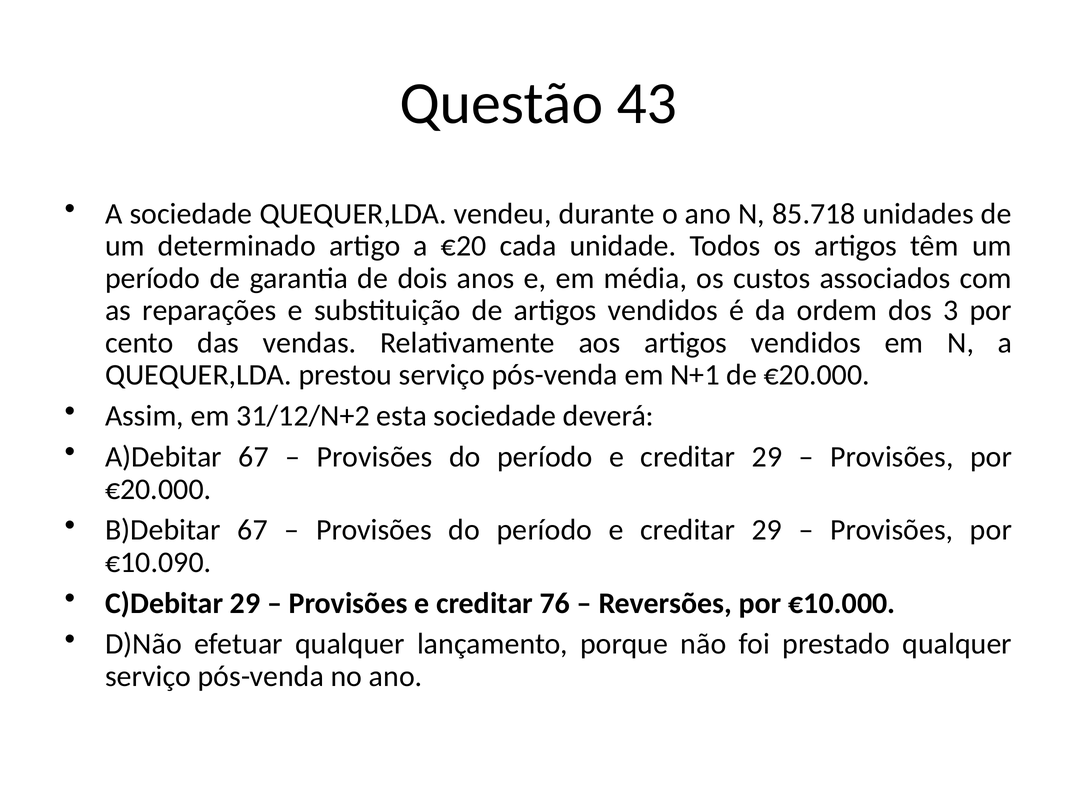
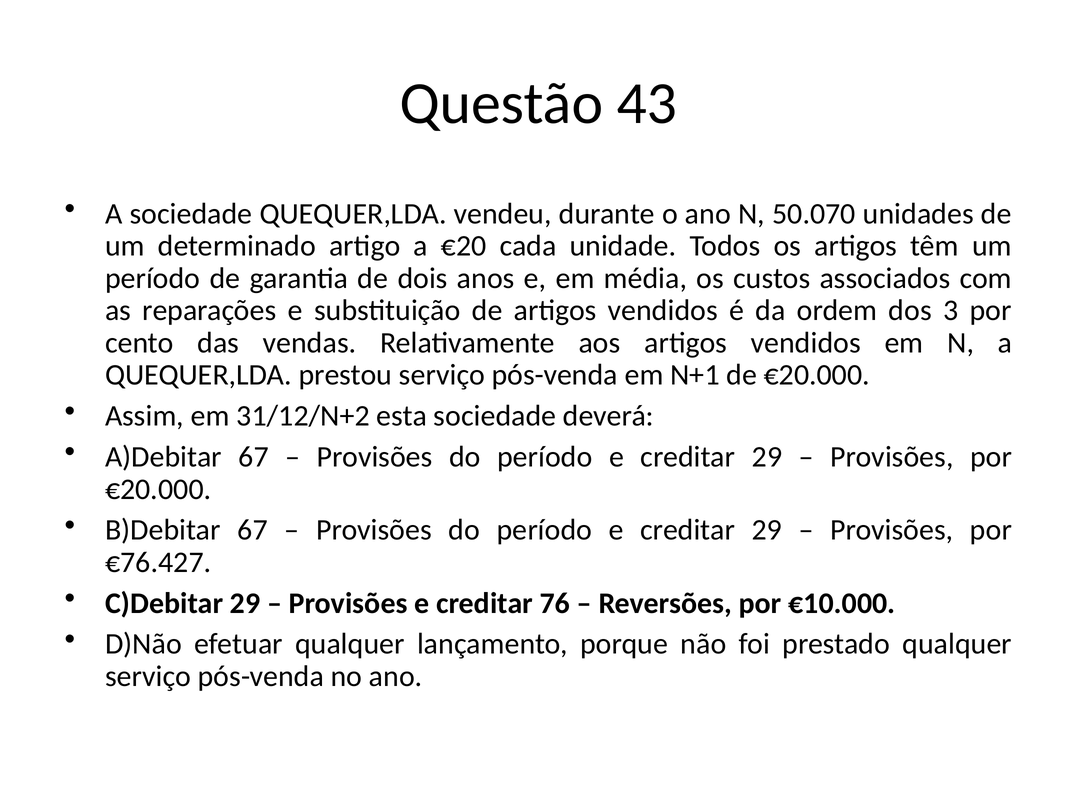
85.718: 85.718 -> 50.070
€10.090: €10.090 -> €76.427
